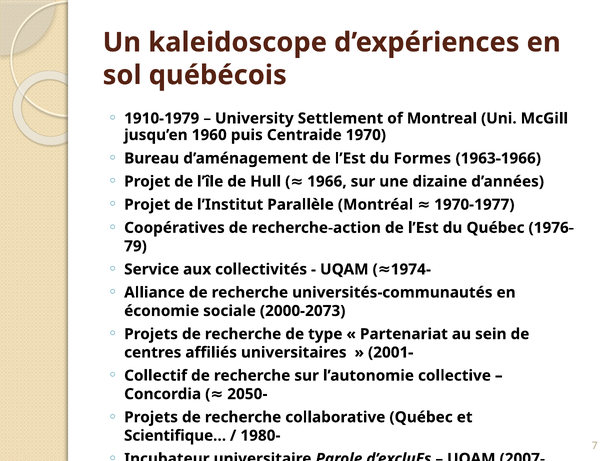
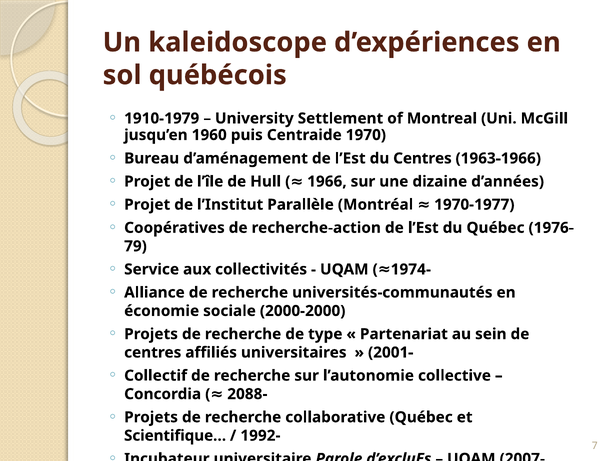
du Formes: Formes -> Centres
2000-2073: 2000-2073 -> 2000-2000
2050-: 2050- -> 2088-
1980-: 1980- -> 1992-
